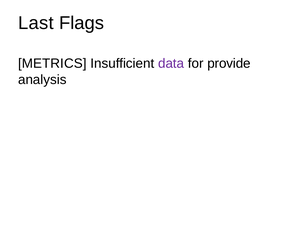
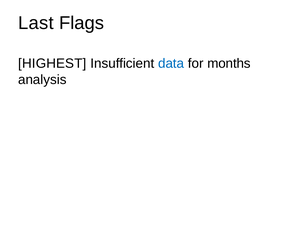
METRICS: METRICS -> HIGHEST
data colour: purple -> blue
provide: provide -> months
